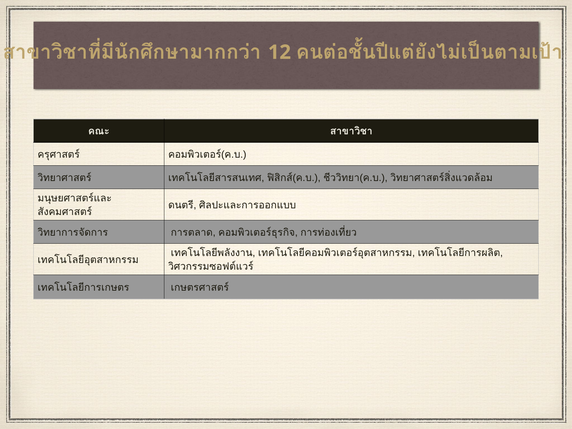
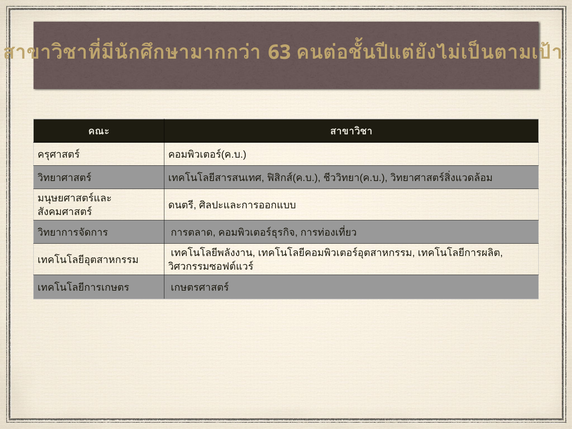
12: 12 -> 63
